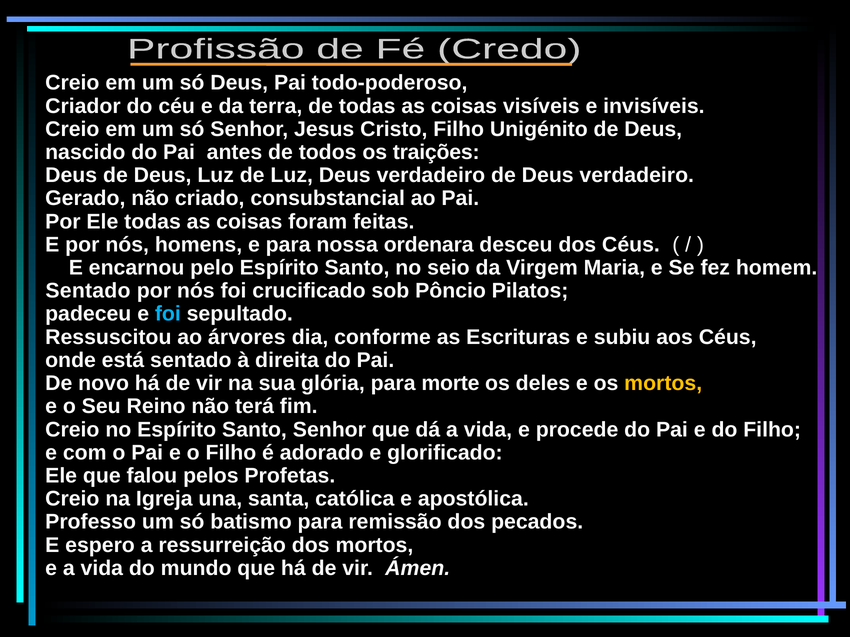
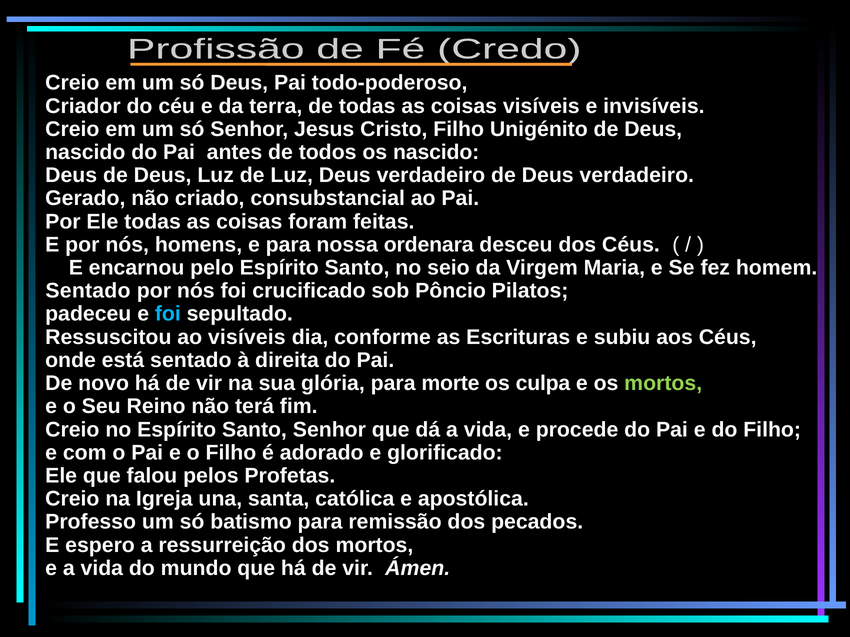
os traições: traições -> nascido
ao árvores: árvores -> visíveis
deles: deles -> culpa
mortos at (663, 384) colour: yellow -> light green
